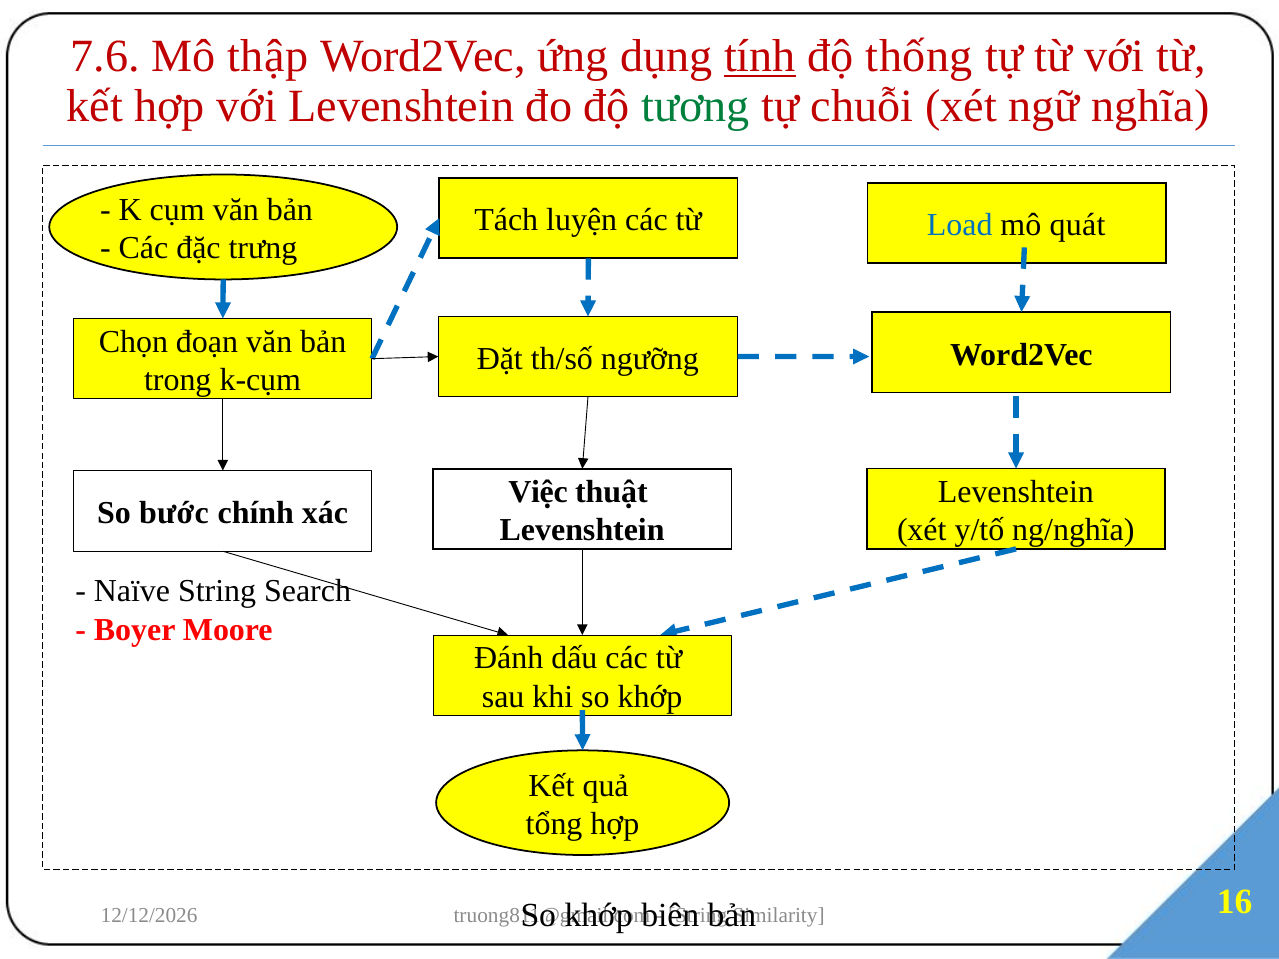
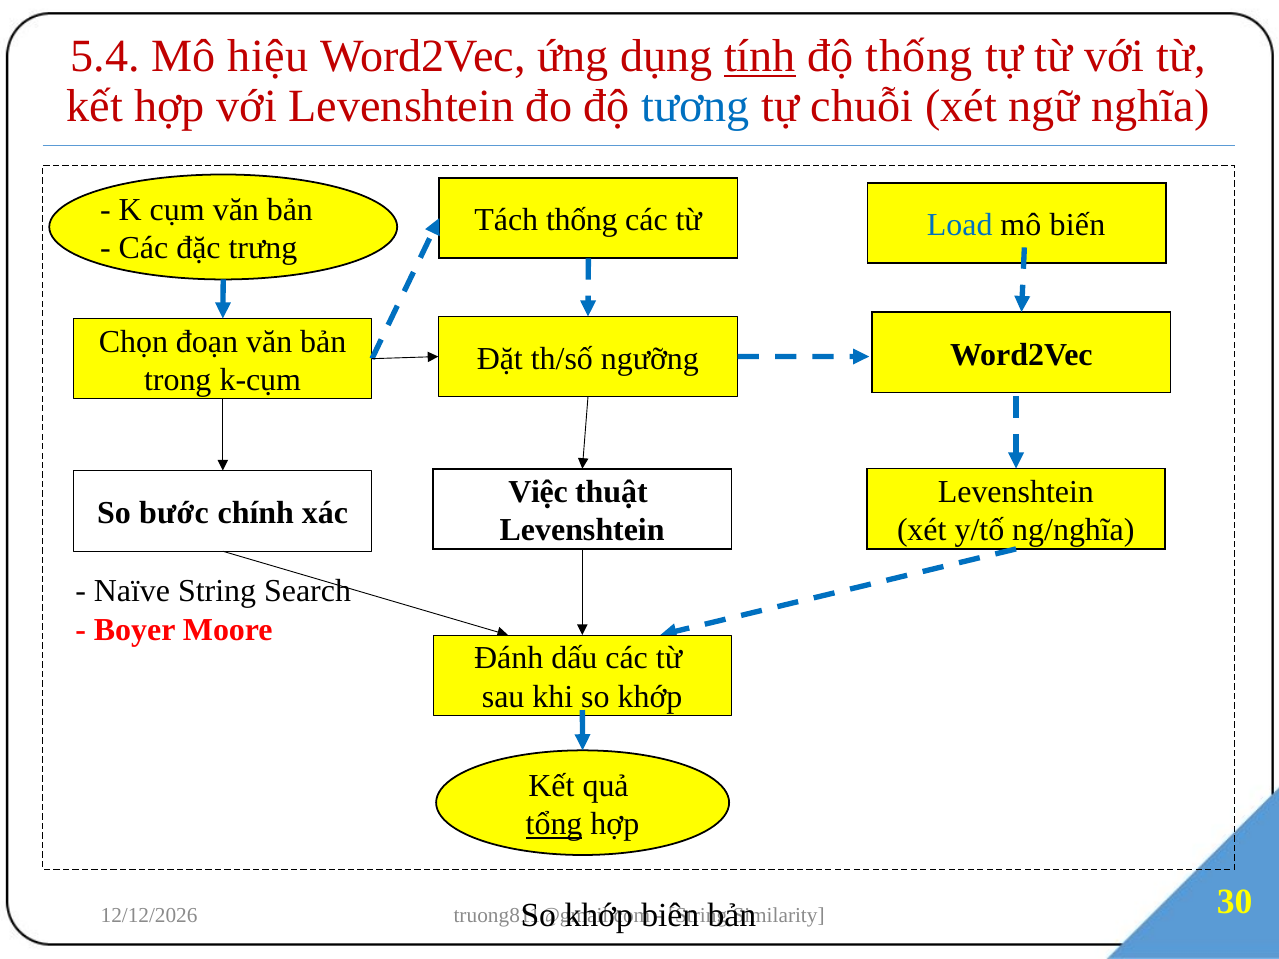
7.6: 7.6 -> 5.4
thập: thập -> hiệu
tương colour: green -> blue
Tách luyện: luyện -> thống
quát: quát -> biến
tổng underline: none -> present
16: 16 -> 30
